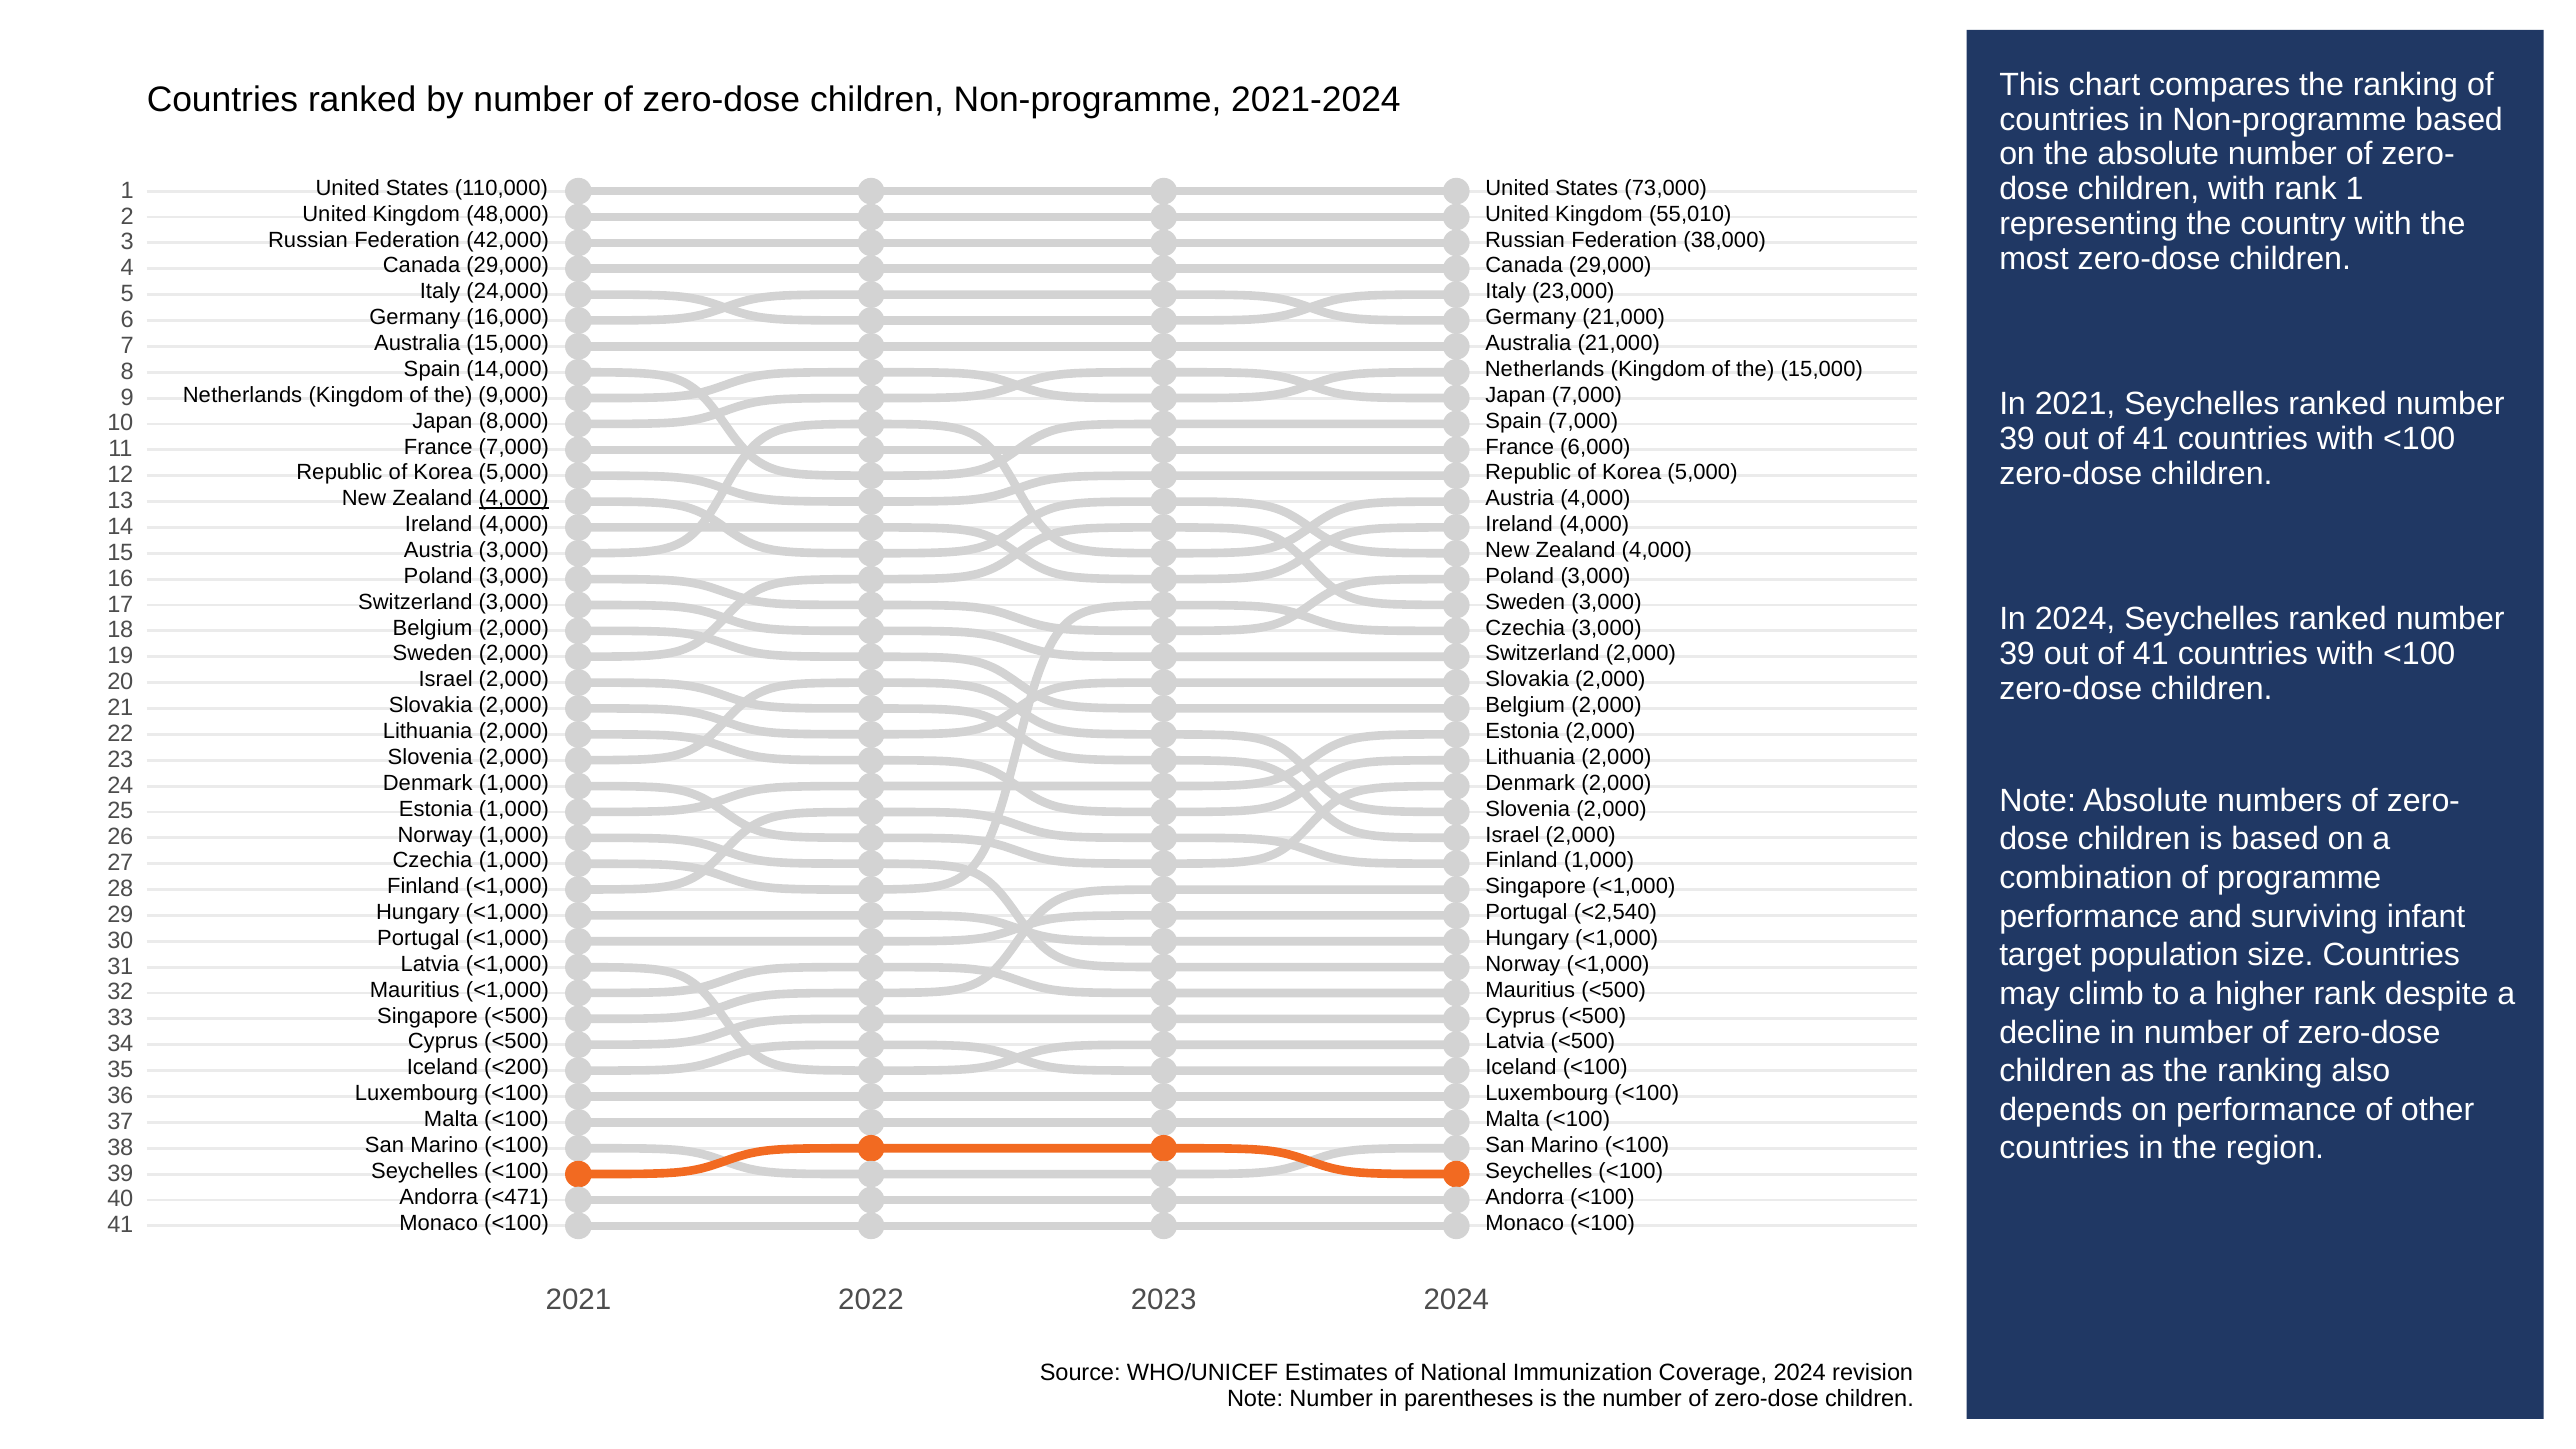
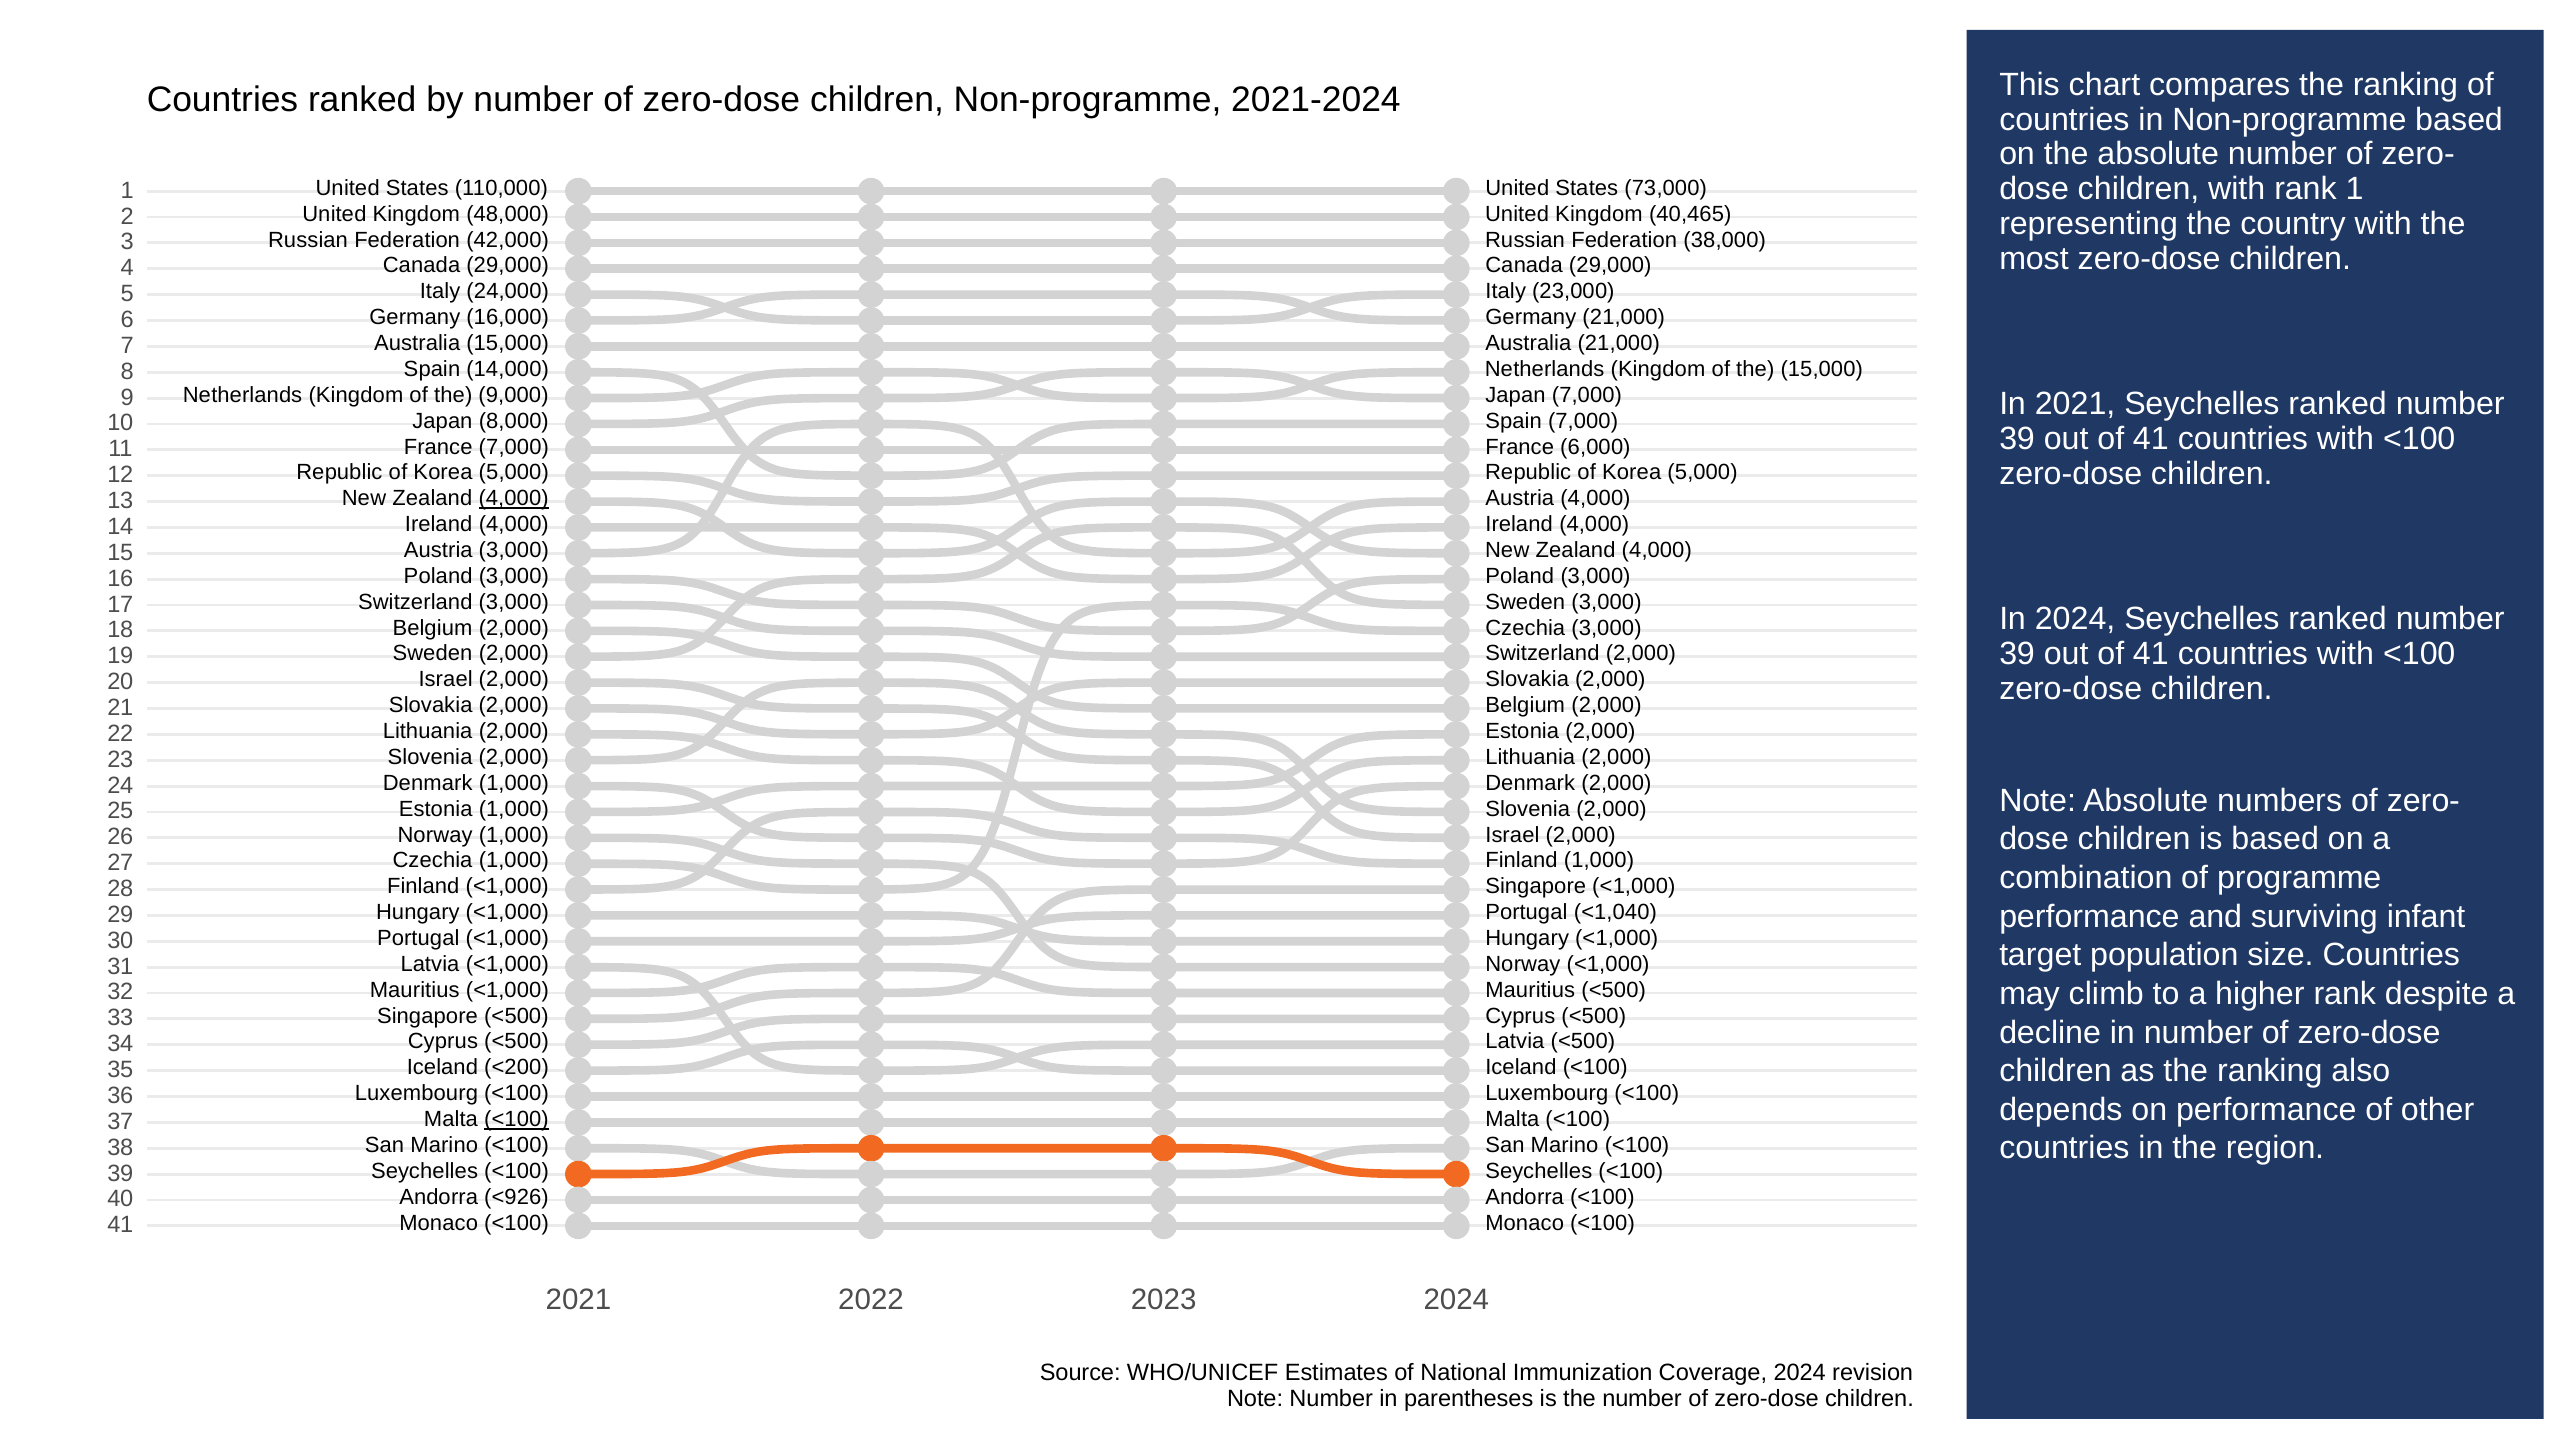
55,010: 55,010 -> 40,465
<2,540: <2,540 -> <1,040
<100 at (516, 1119) underline: none -> present
<471: <471 -> <926
